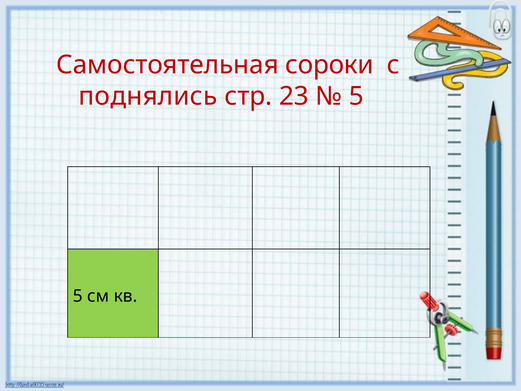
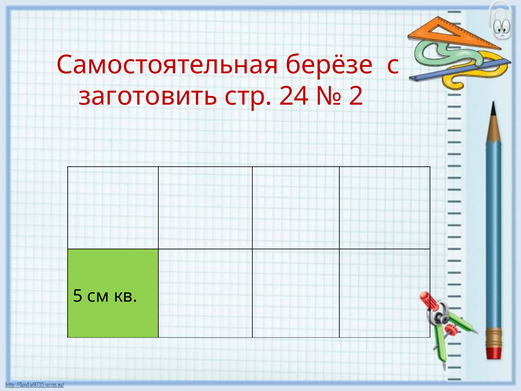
сороки: сороки -> берёзе
поднялись: поднялись -> заготовить
23: 23 -> 24
5 at (356, 96): 5 -> 2
